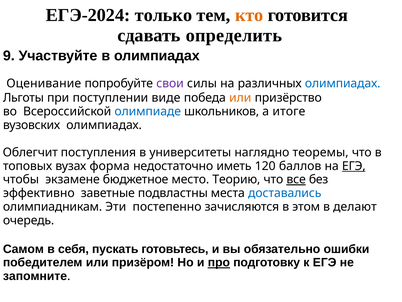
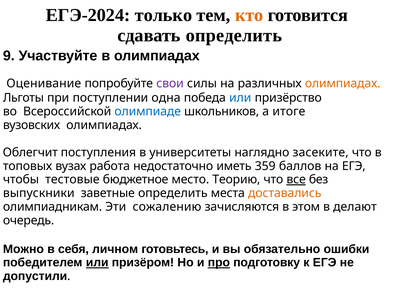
олимпиадах at (343, 83) colour: blue -> orange
виде: виде -> одна
или at (240, 98) colour: orange -> blue
теоремы: теоремы -> засеките
форма: форма -> работа
120: 120 -> 359
ЕГЭ at (354, 166) underline: present -> none
экзамене: экзамене -> тестовые
эффективно: эффективно -> выпускники
заветные подвластны: подвластны -> определить
доставались colour: blue -> orange
постепенно: постепенно -> сожалению
Самом: Самом -> Можно
пускать: пускать -> личном
или at (97, 262) underline: none -> present
запомните: запомните -> допустили
